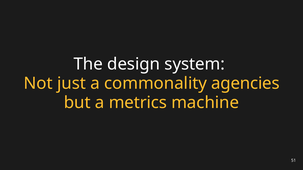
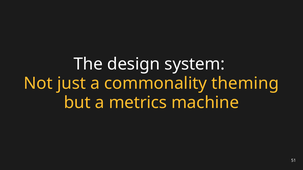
agencies: agencies -> theming
